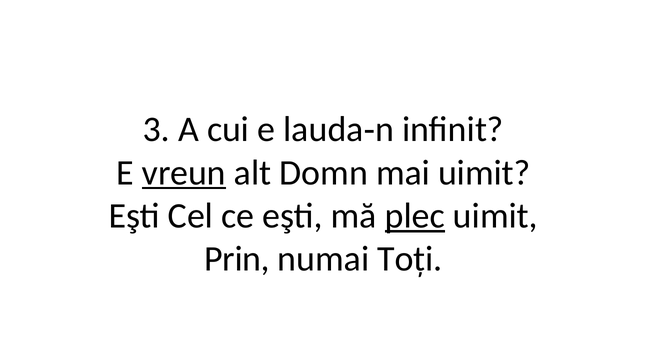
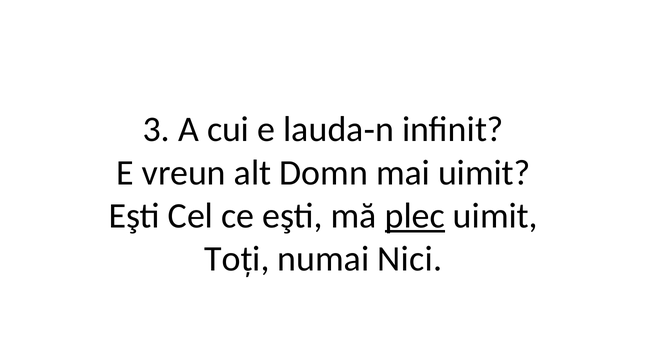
vreun underline: present -> none
Prin: Prin -> Toți
Toți: Toți -> Nici
